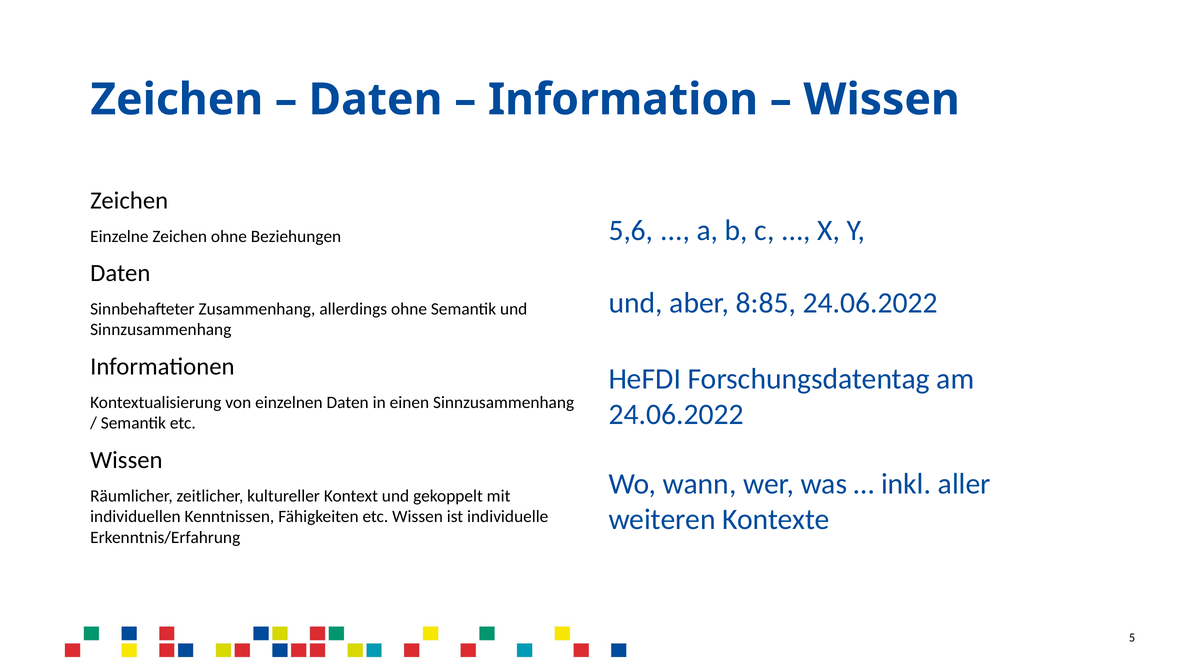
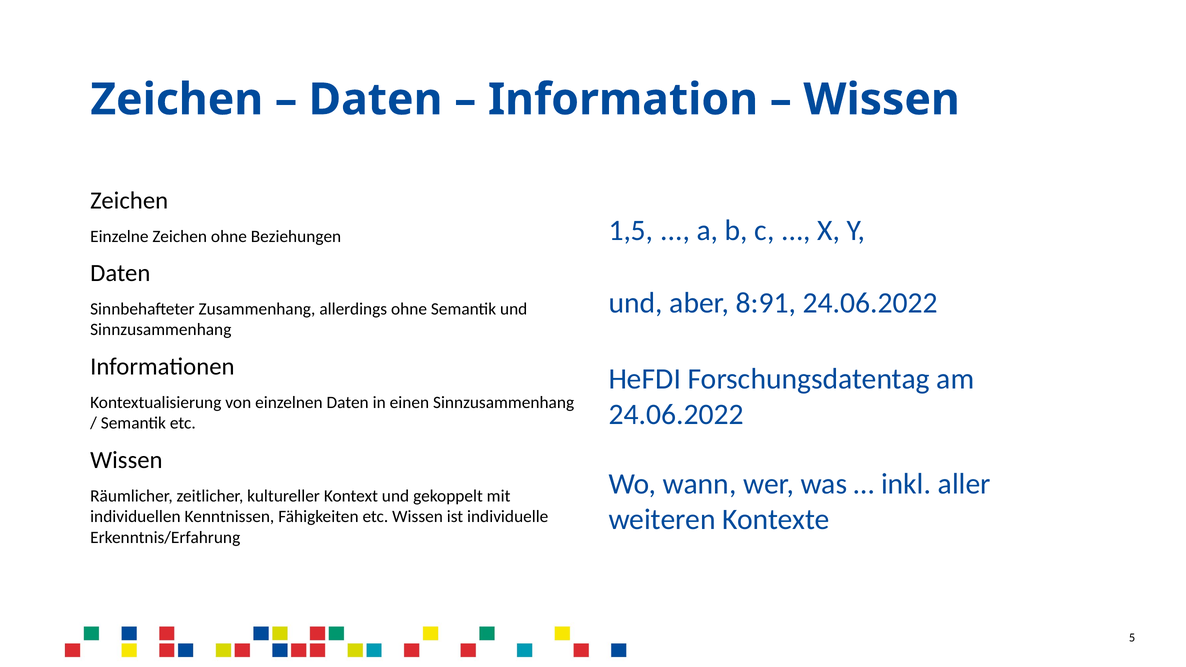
5,6: 5,6 -> 1,5
8:85: 8:85 -> 8:91
